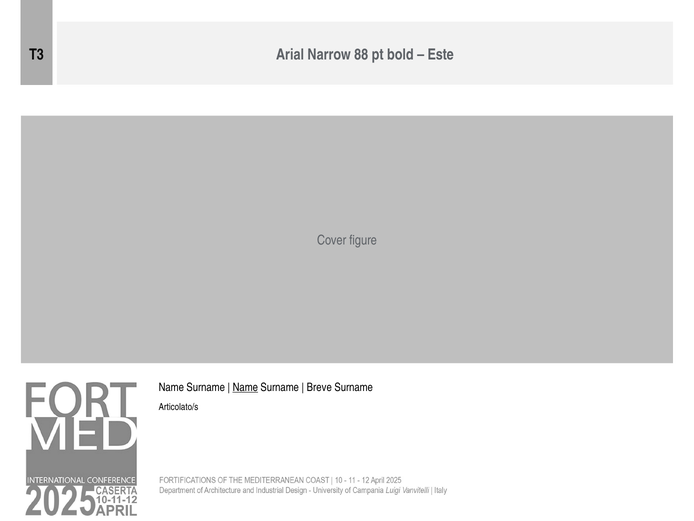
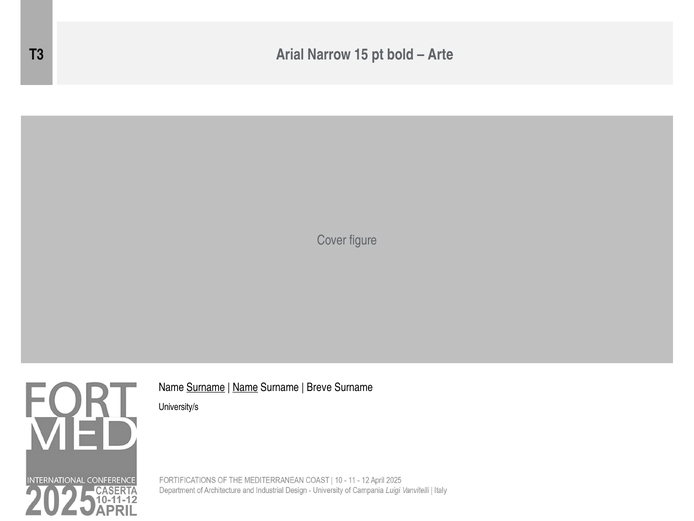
88: 88 -> 15
Este: Este -> Arte
Surname at (206, 387) underline: none -> present
Articolato/s: Articolato/s -> University/s
